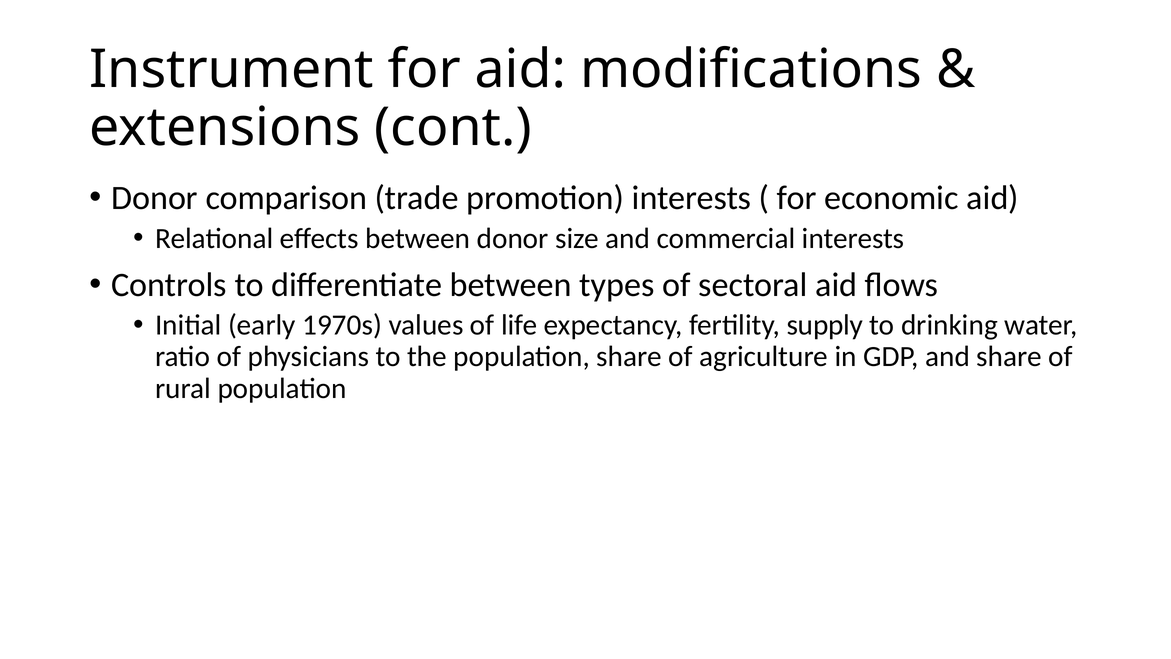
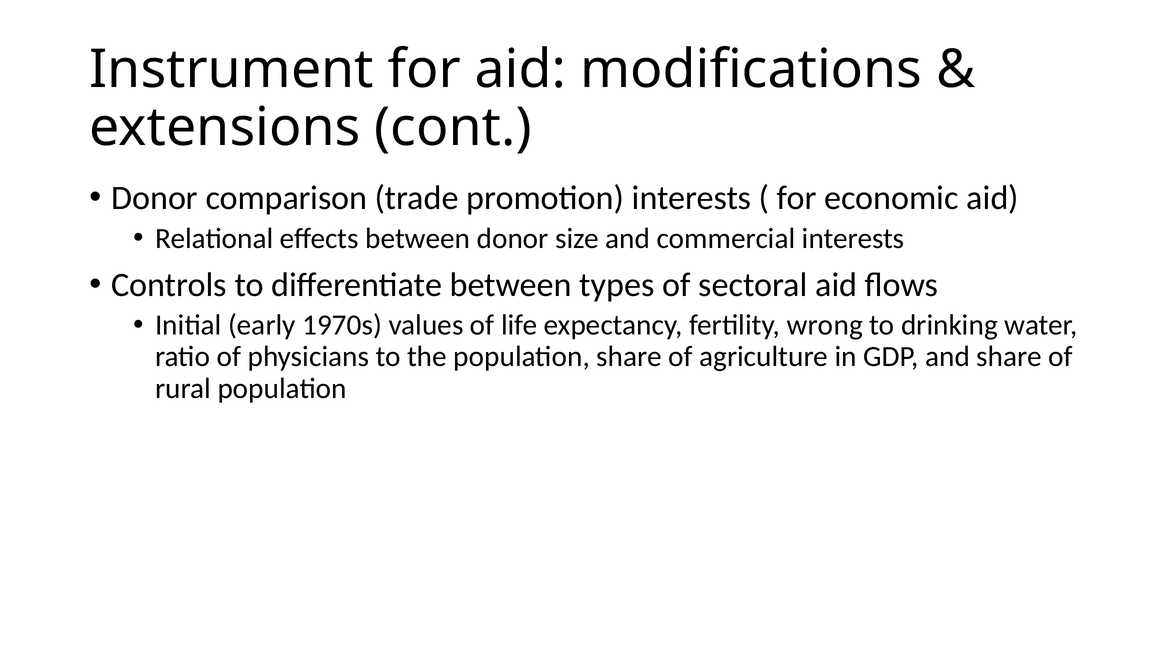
supply: supply -> wrong
